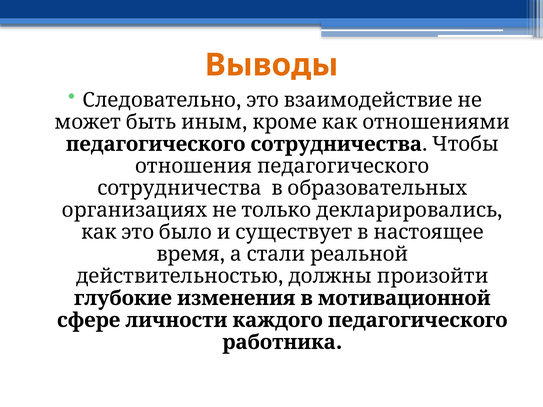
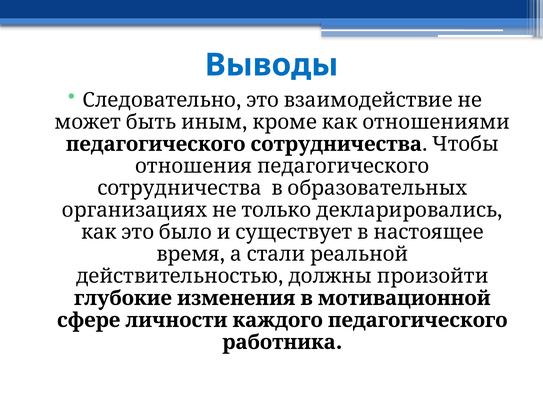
Выводы colour: orange -> blue
